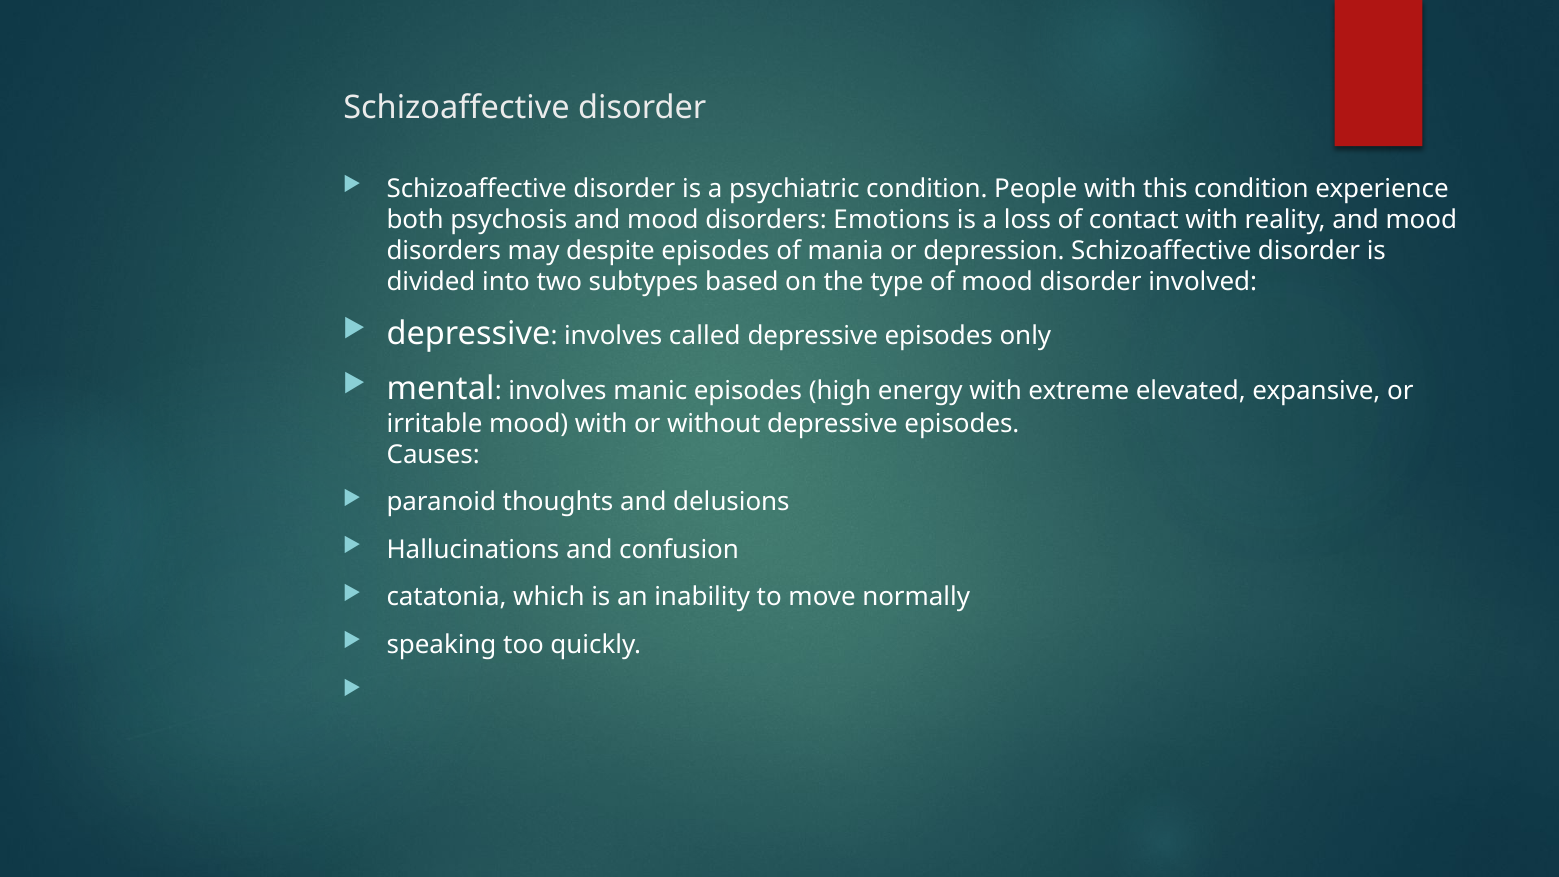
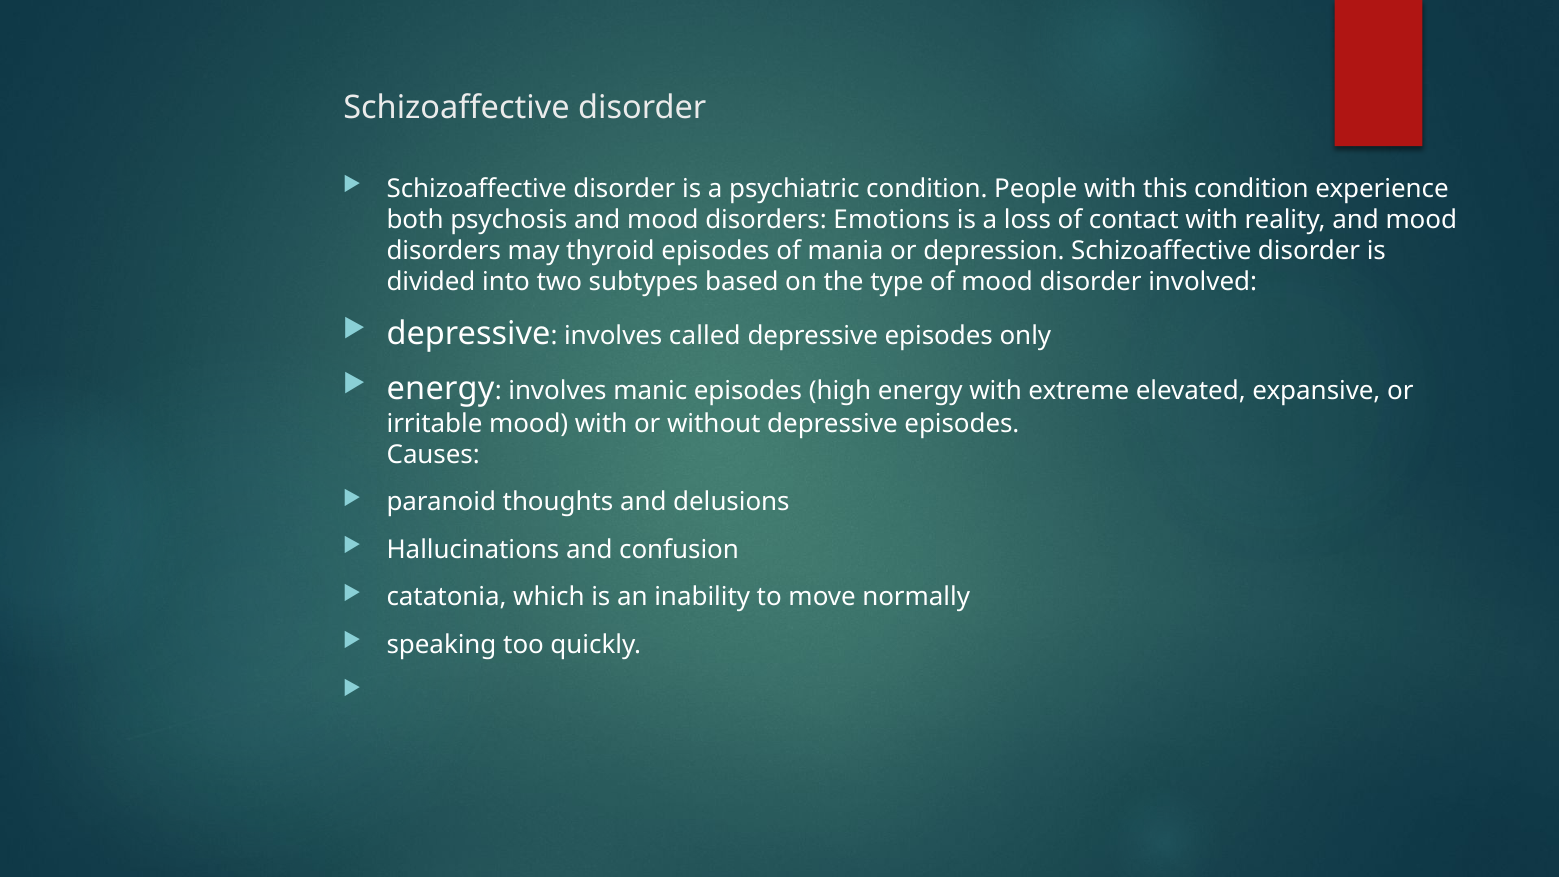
despite: despite -> thyroid
mental at (441, 389): mental -> energy
